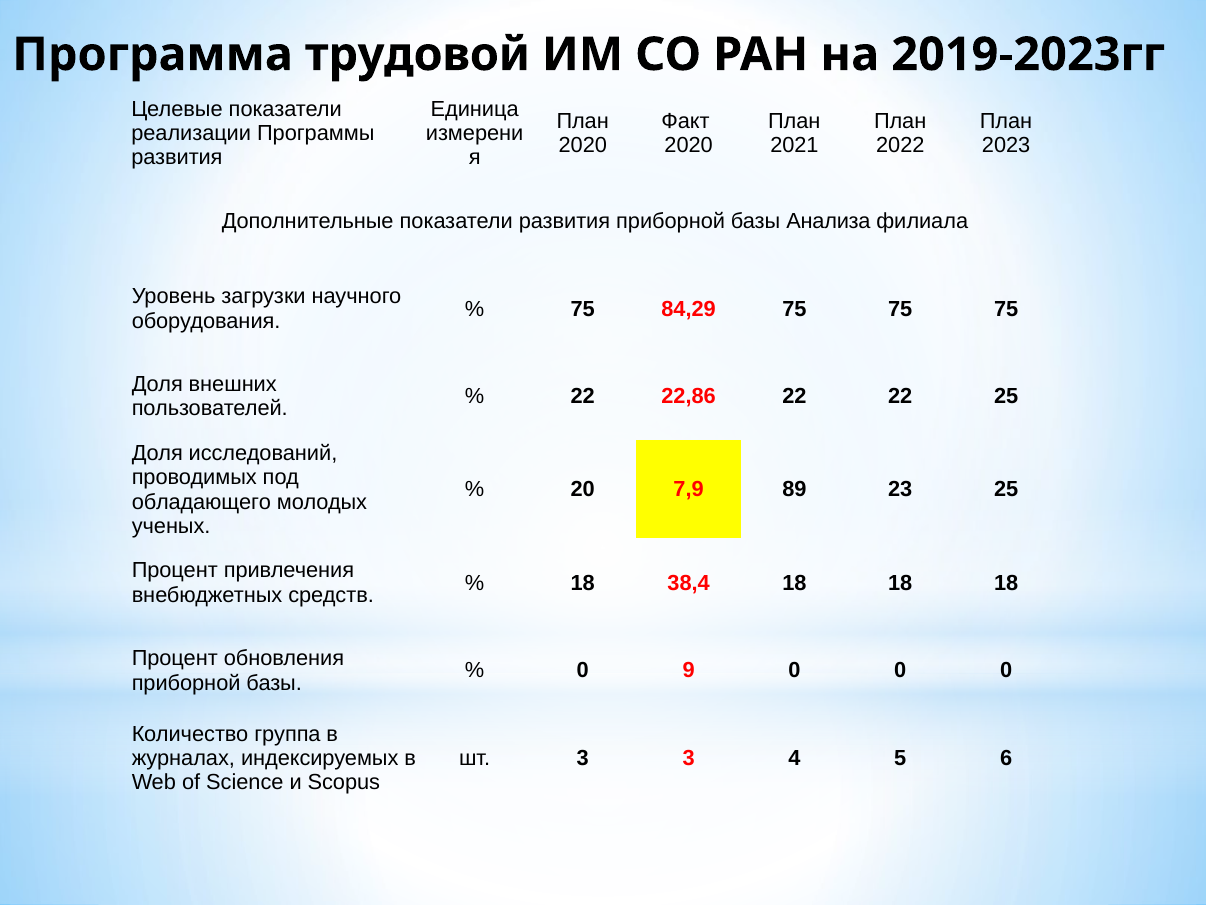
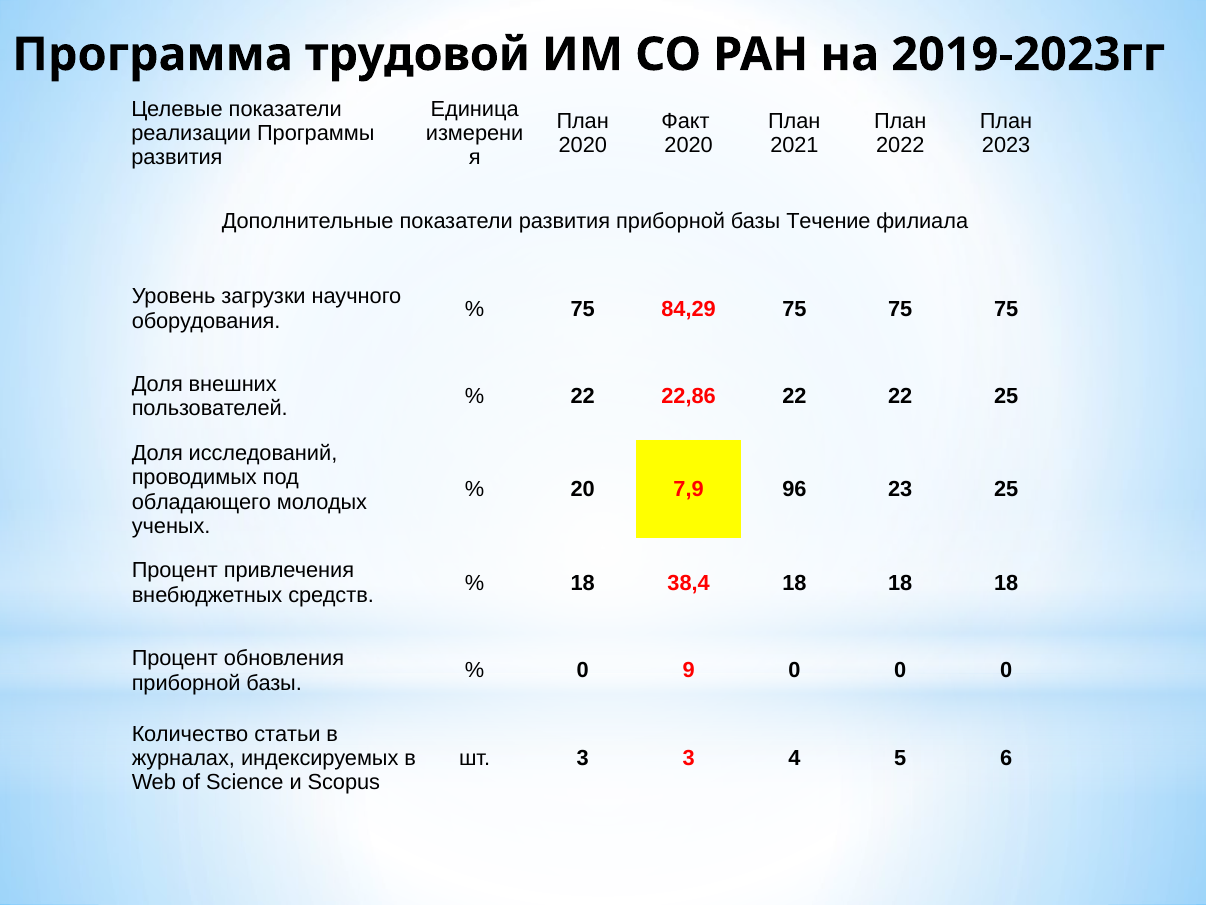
Анализа: Анализа -> Течение
89: 89 -> 96
группа: группа -> статьи
